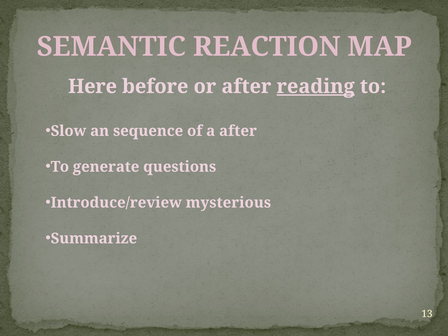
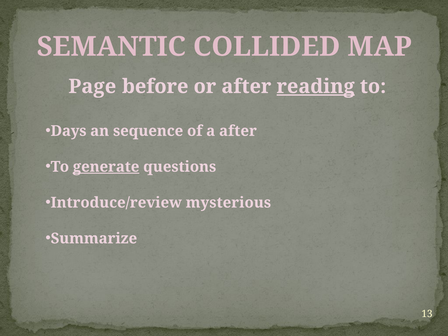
REACTION: REACTION -> COLLIDED
Here: Here -> Page
Slow: Slow -> Days
generate underline: none -> present
